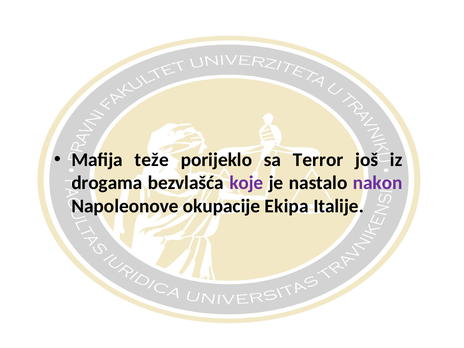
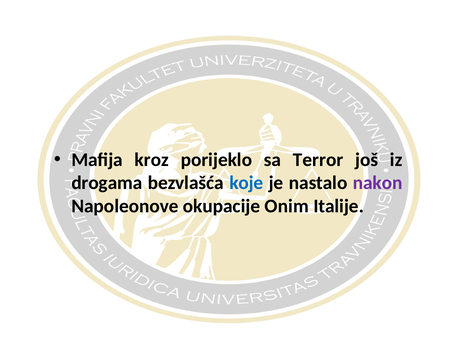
teže: teže -> kroz
koje colour: purple -> blue
Ekipa: Ekipa -> Onim
